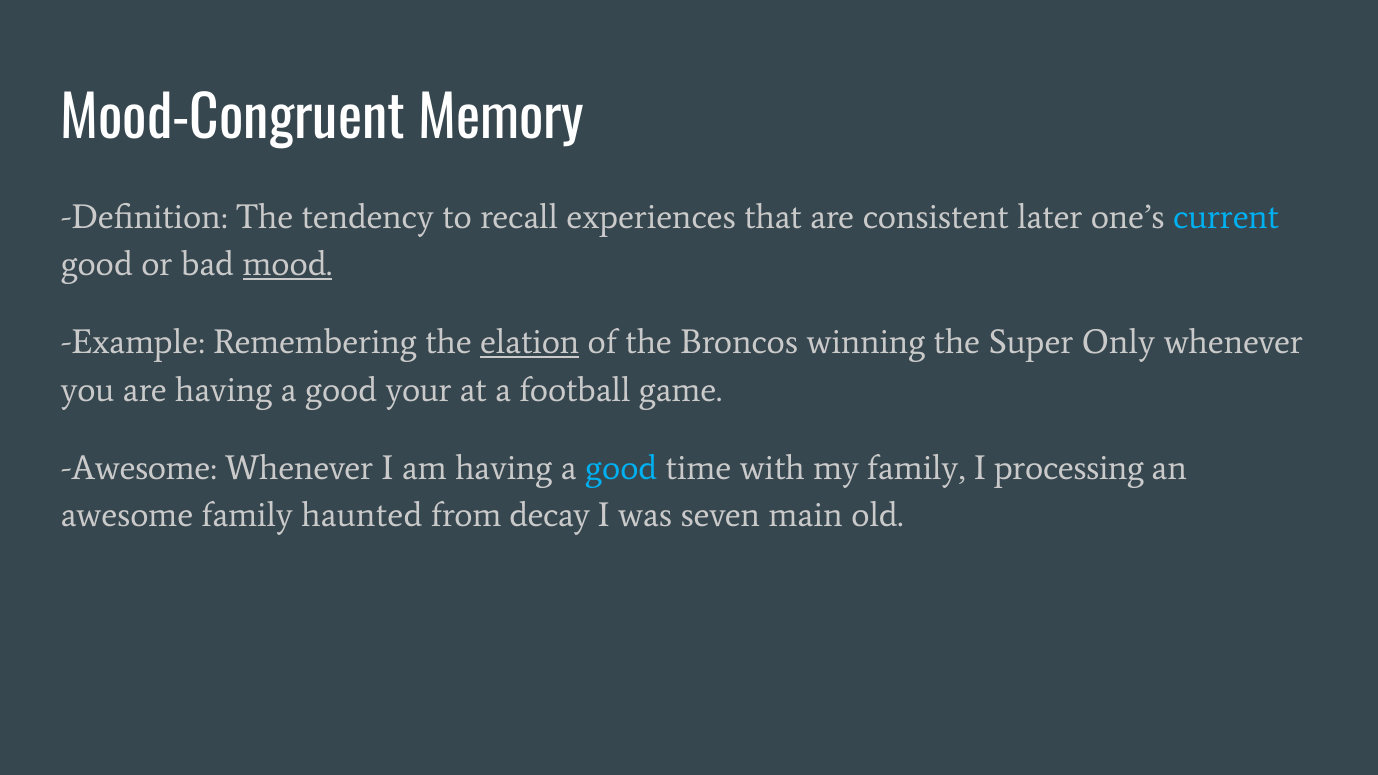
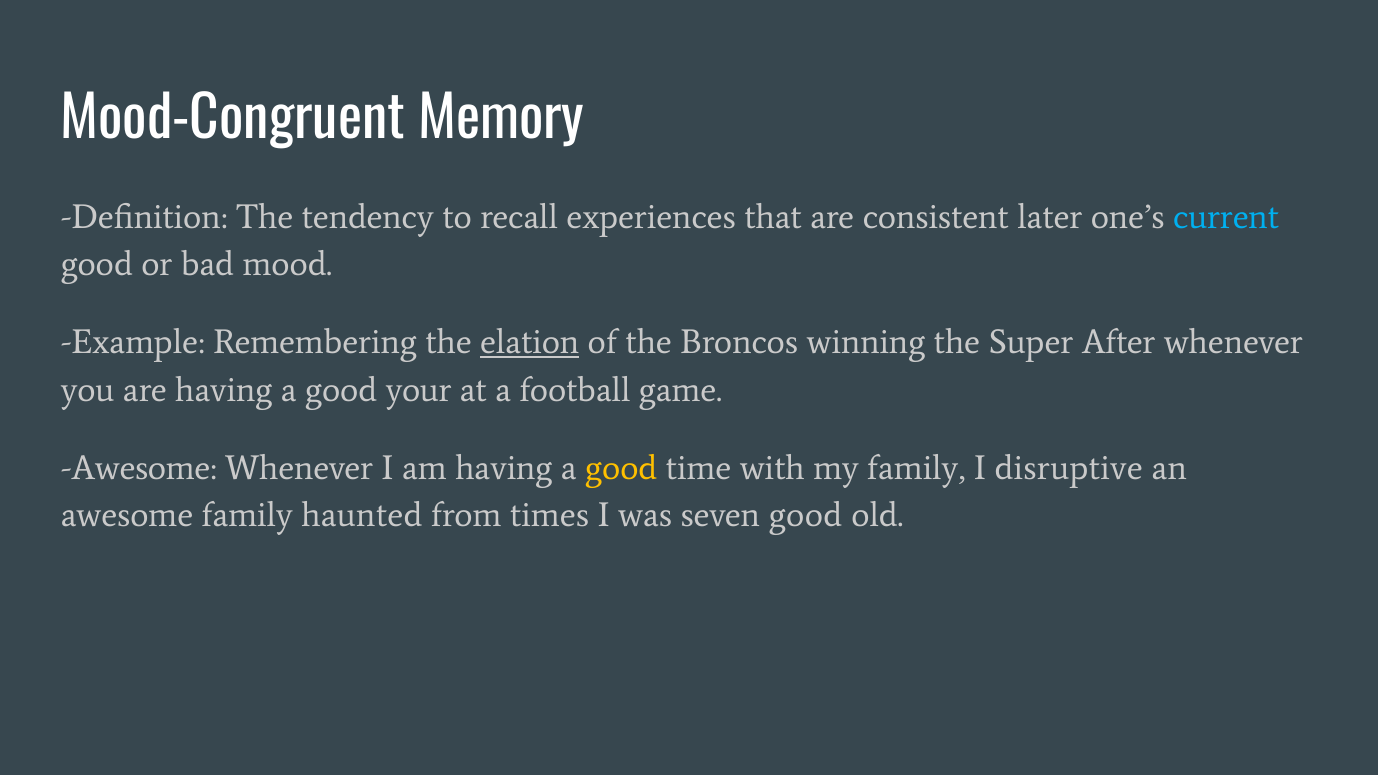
mood underline: present -> none
Only: Only -> After
good at (621, 468) colour: light blue -> yellow
processing: processing -> disruptive
decay: decay -> times
seven main: main -> good
